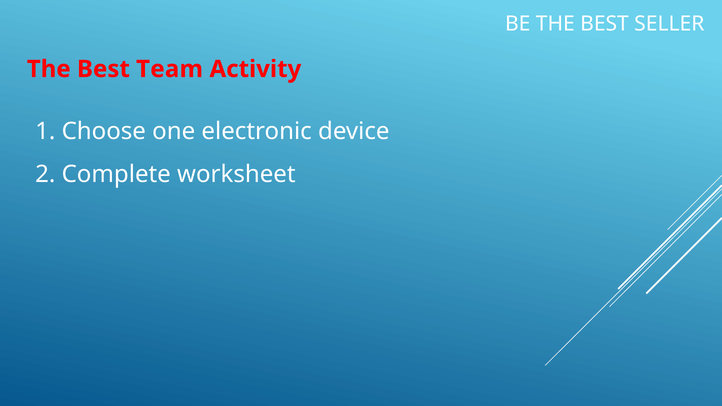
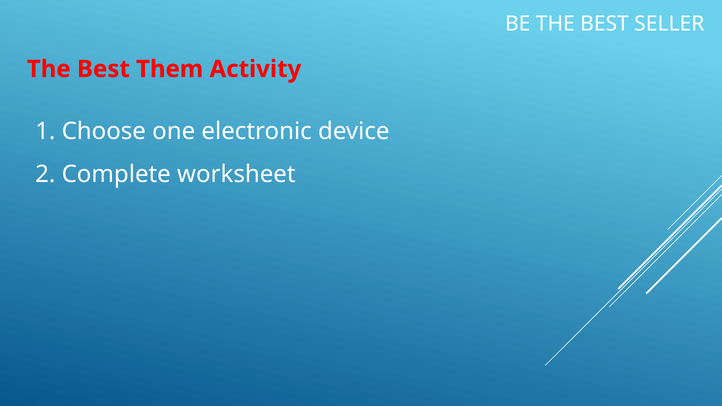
Team: Team -> Them
